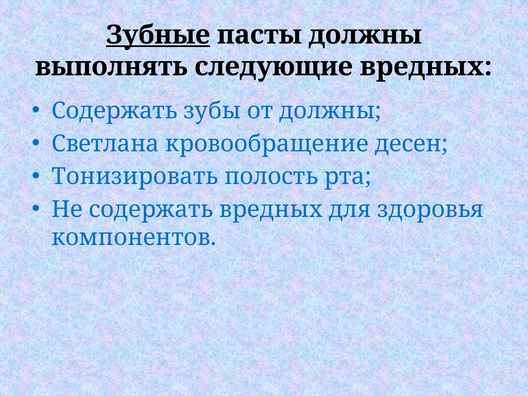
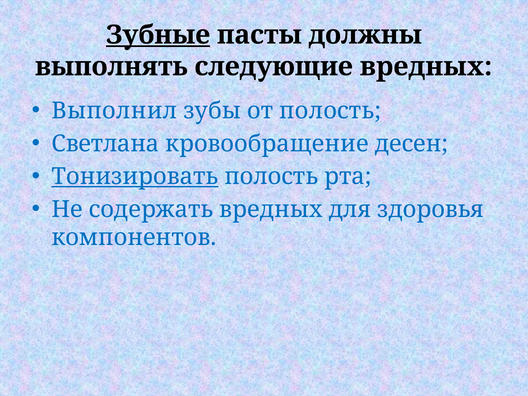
Содержать at (115, 111): Содержать -> Выполнил
от должны: должны -> полость
Тонизировать underline: none -> present
